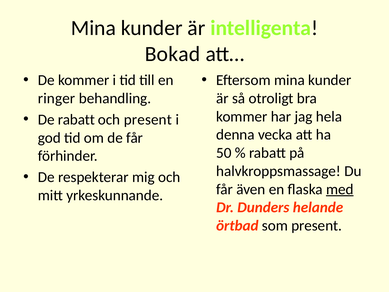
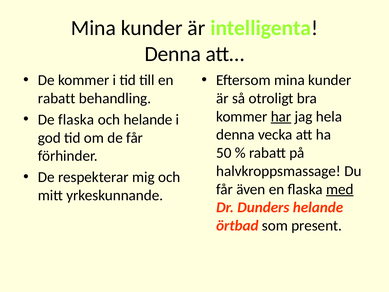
Bokad at (173, 54): Bokad -> Denna
ringer at (57, 98): ringer -> rabatt
har underline: none -> present
De rabatt: rabatt -> flaska
och present: present -> helande
